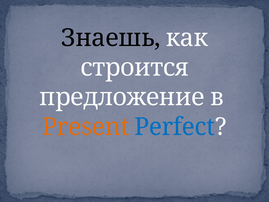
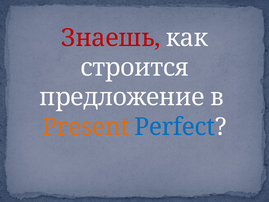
Знаешь colour: black -> red
